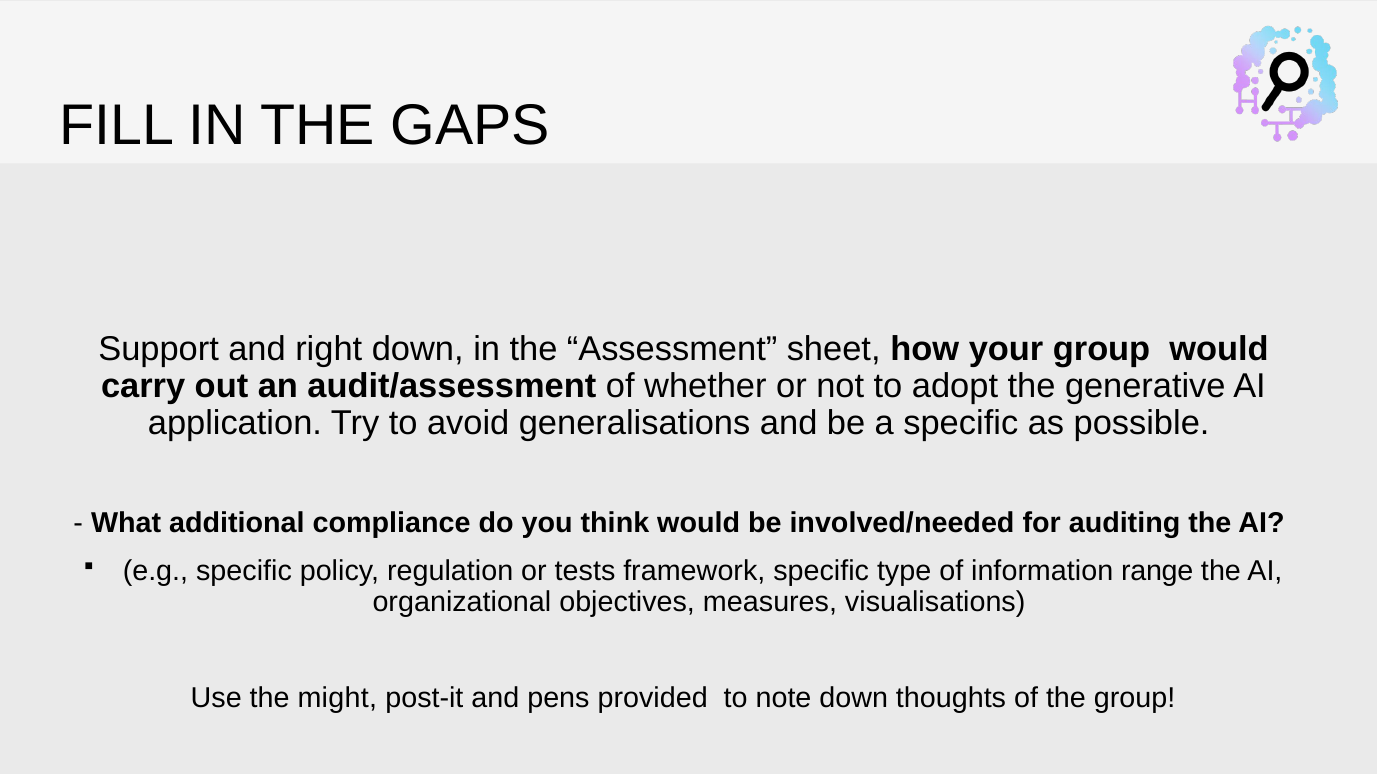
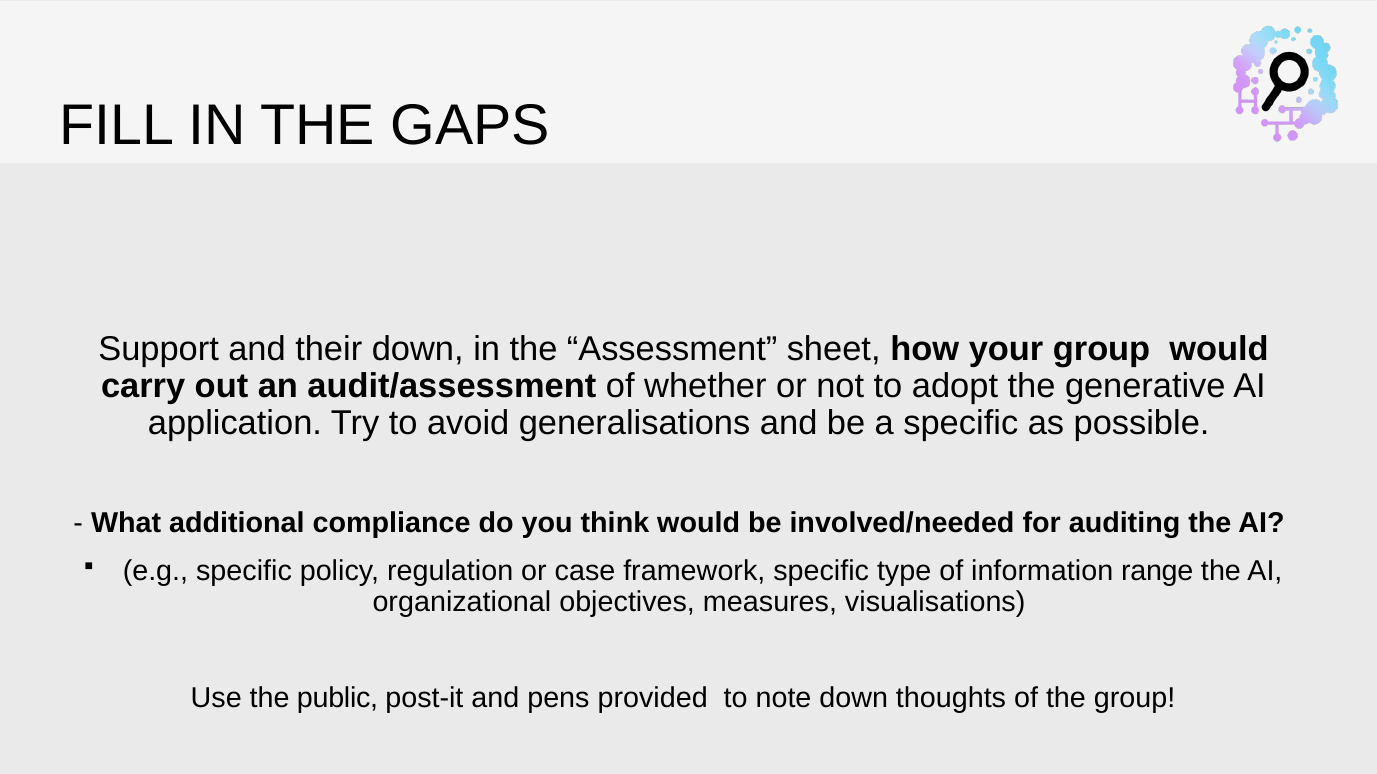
right: right -> their
tests: tests -> case
might: might -> public
